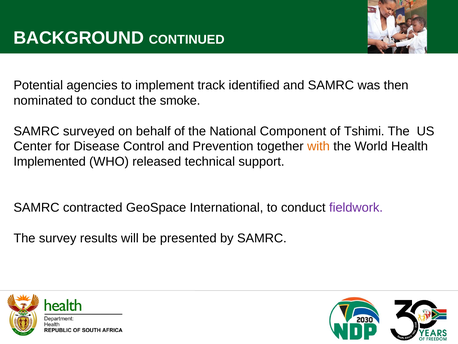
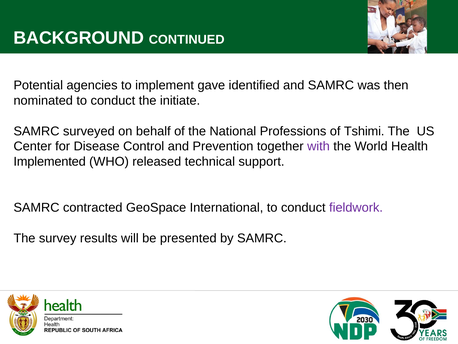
track: track -> gave
smoke: smoke -> initiate
Component: Component -> Professions
with colour: orange -> purple
